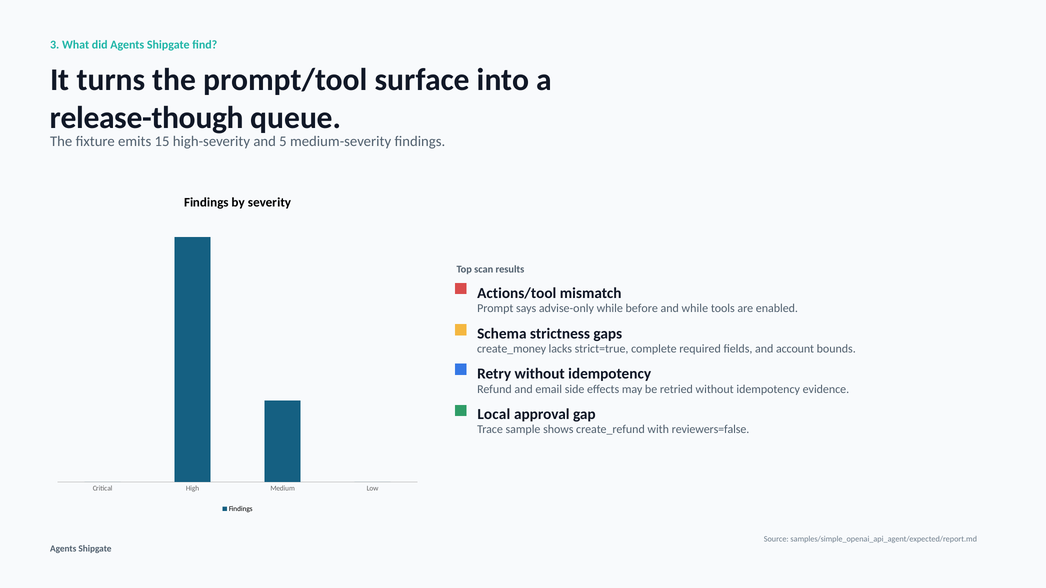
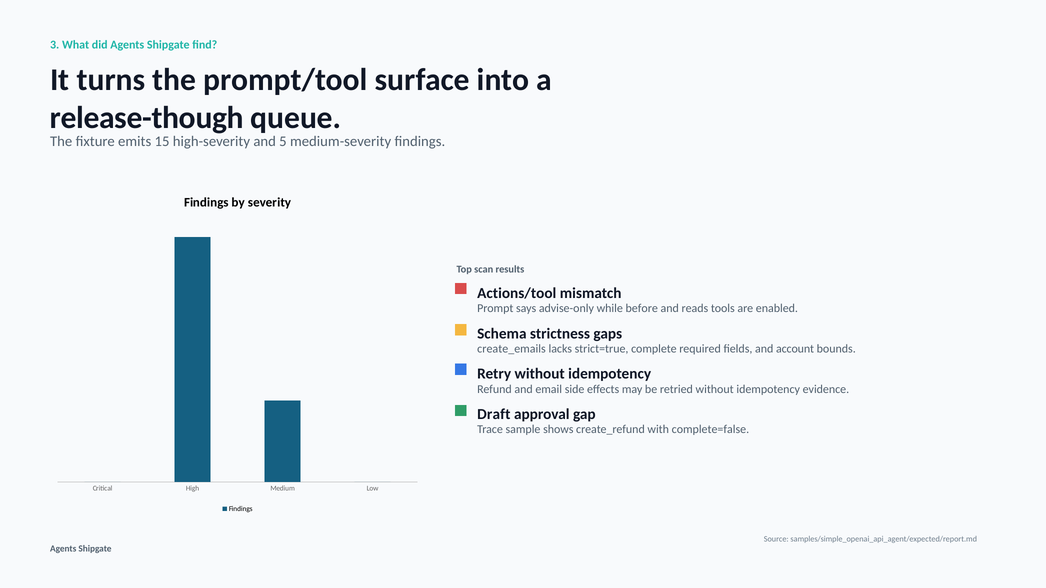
and while: while -> reads
create_money: create_money -> create_emails
Local: Local -> Draft
reviewers=false: reviewers=false -> complete=false
